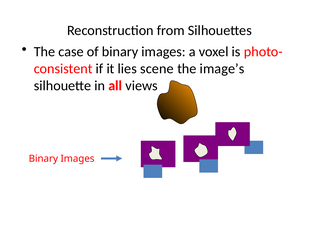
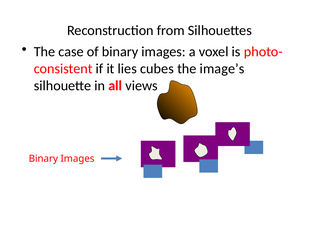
scene: scene -> cubes
